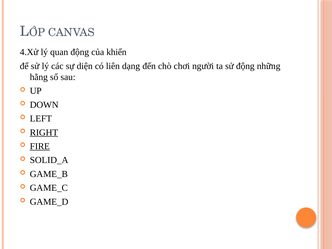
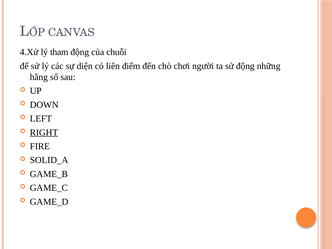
quan: quan -> tham
khiển: khiển -> chuỗi
dạng: dạng -> điểm
FIRE underline: present -> none
